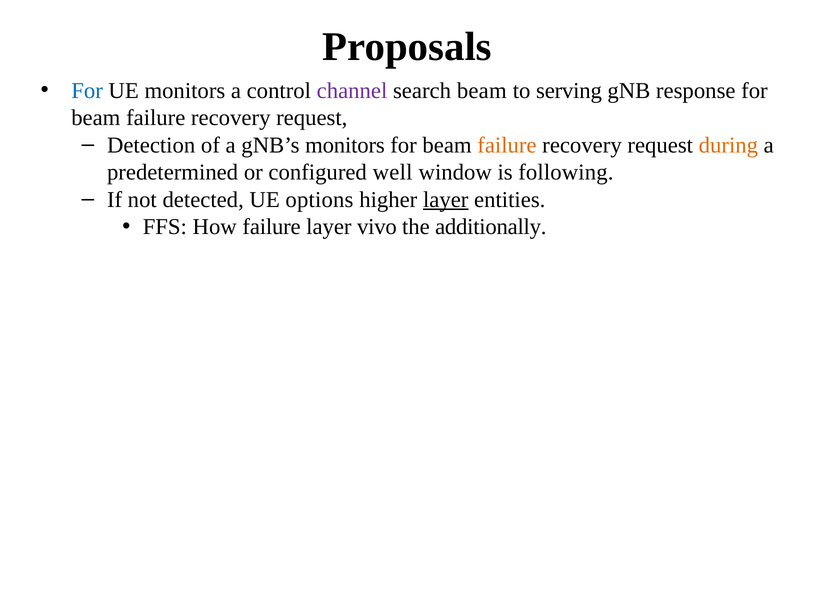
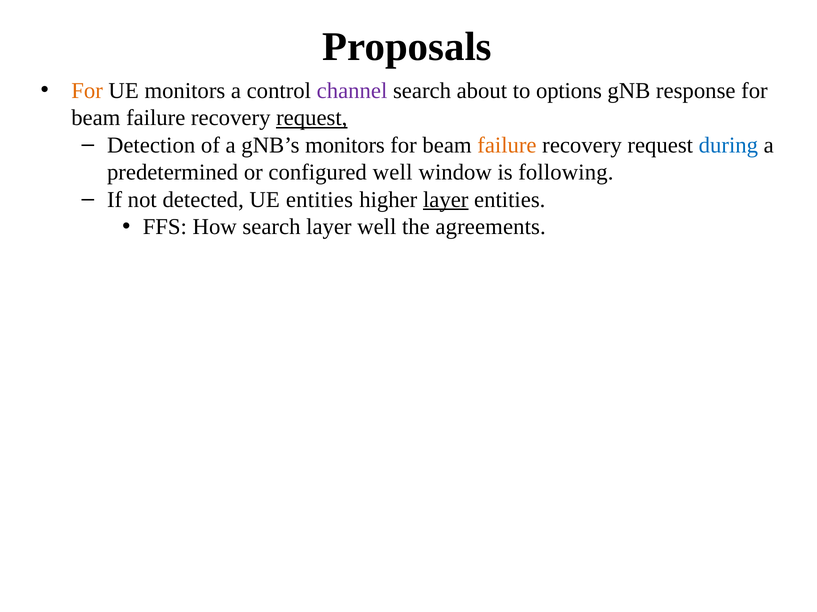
For at (87, 91) colour: blue -> orange
search beam: beam -> about
serving: serving -> options
request at (312, 118) underline: none -> present
during colour: orange -> blue
UE options: options -> entities
How failure: failure -> search
layer vivo: vivo -> well
additionally: additionally -> agreements
